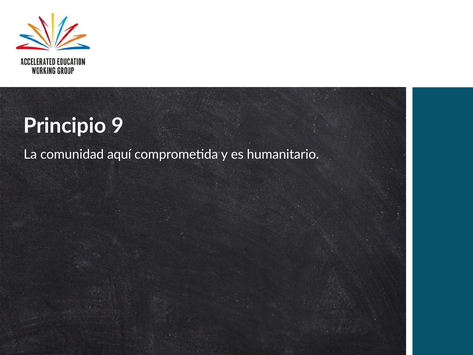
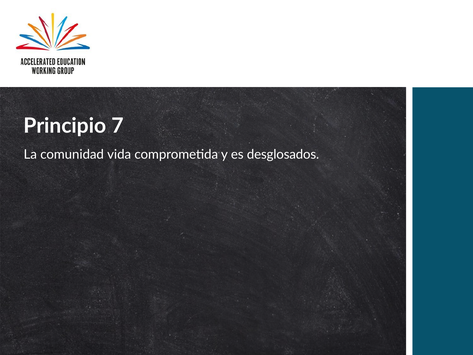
9: 9 -> 7
aquí: aquí -> vida
humanitario: humanitario -> desglosados
